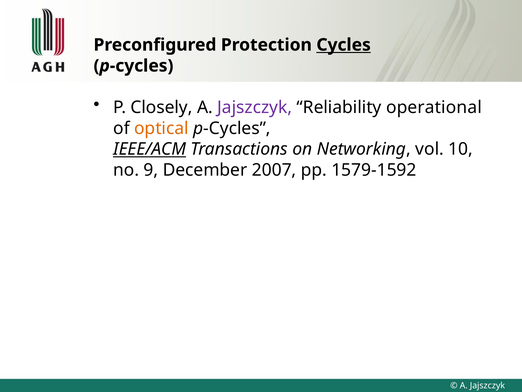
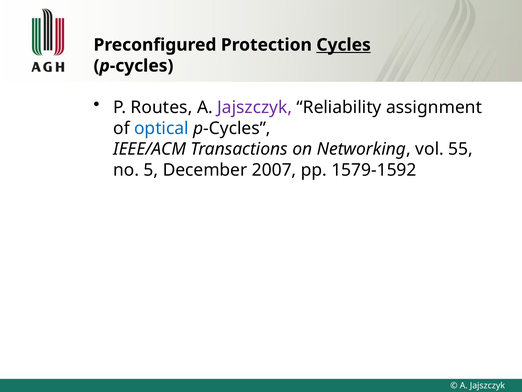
Closely: Closely -> Routes
operational: operational -> assignment
optical colour: orange -> blue
IEEE/ACM underline: present -> none
10: 10 -> 55
9: 9 -> 5
